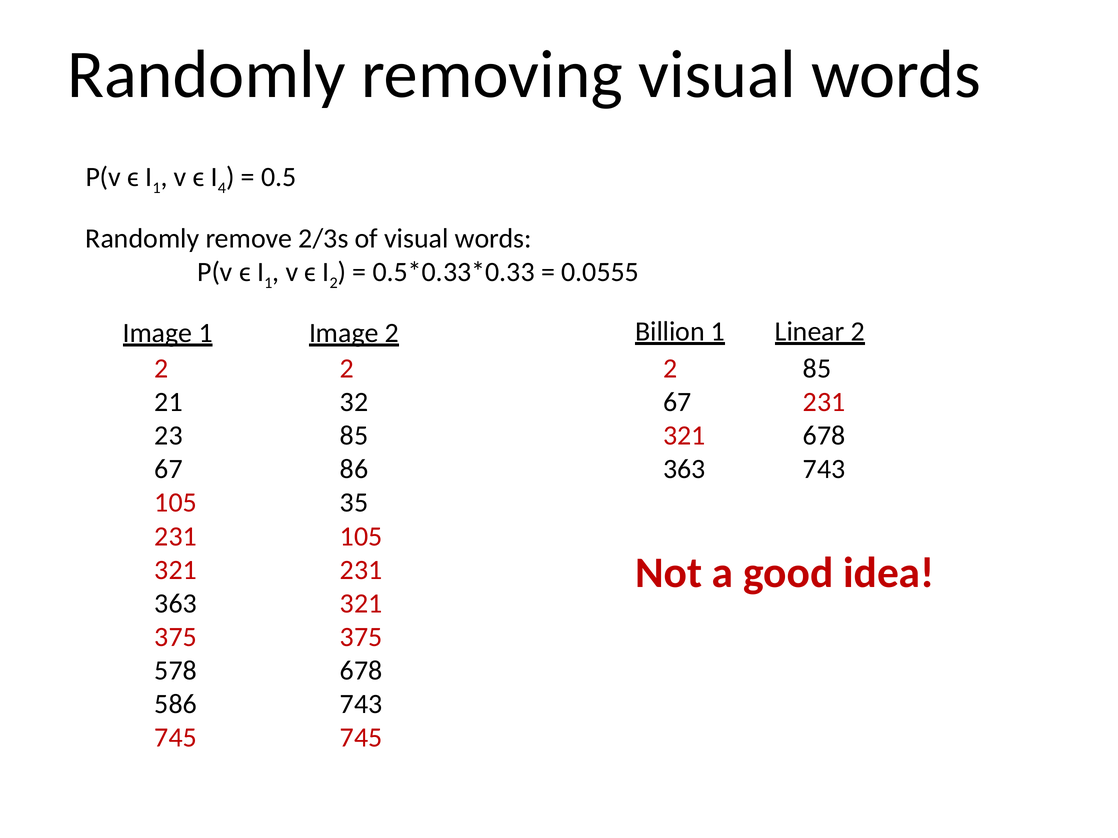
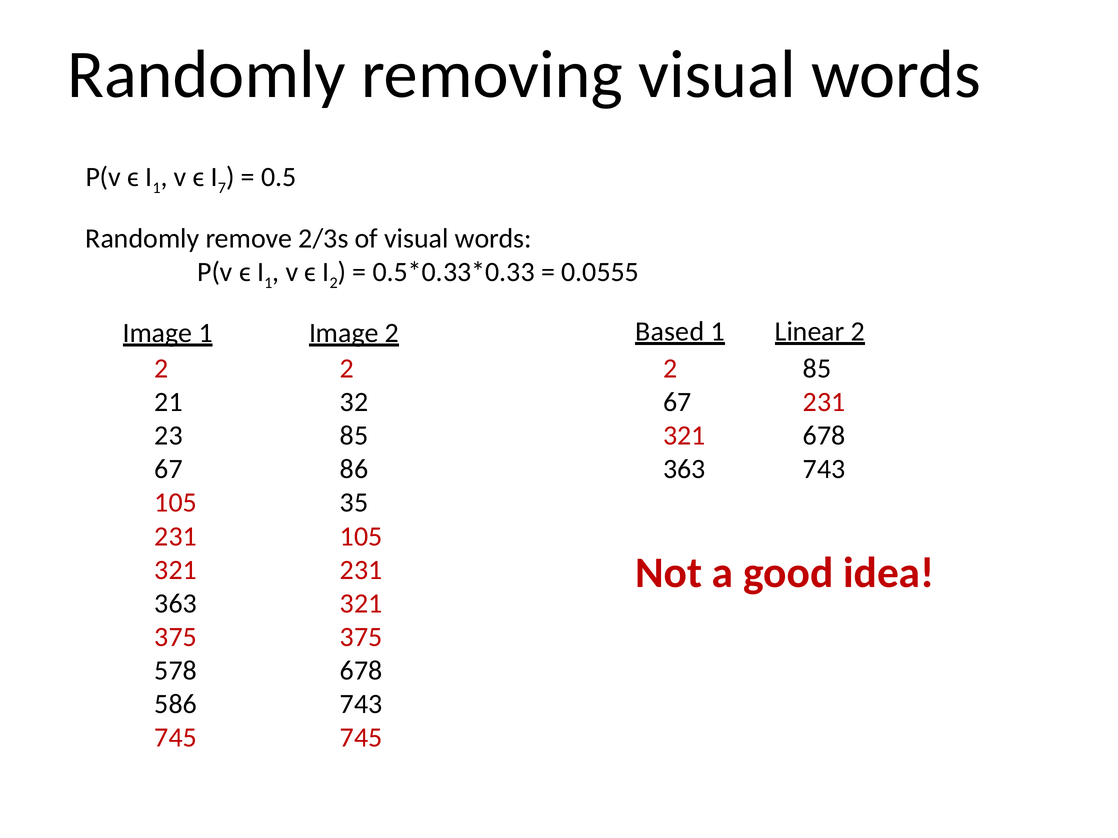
4: 4 -> 7
Billion: Billion -> Based
